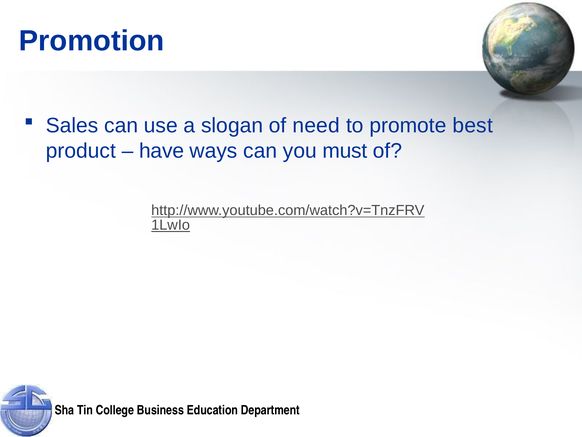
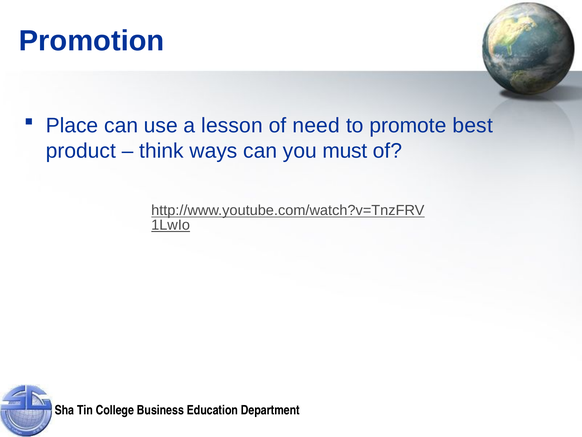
Sales: Sales -> Place
slogan: slogan -> lesson
have: have -> think
